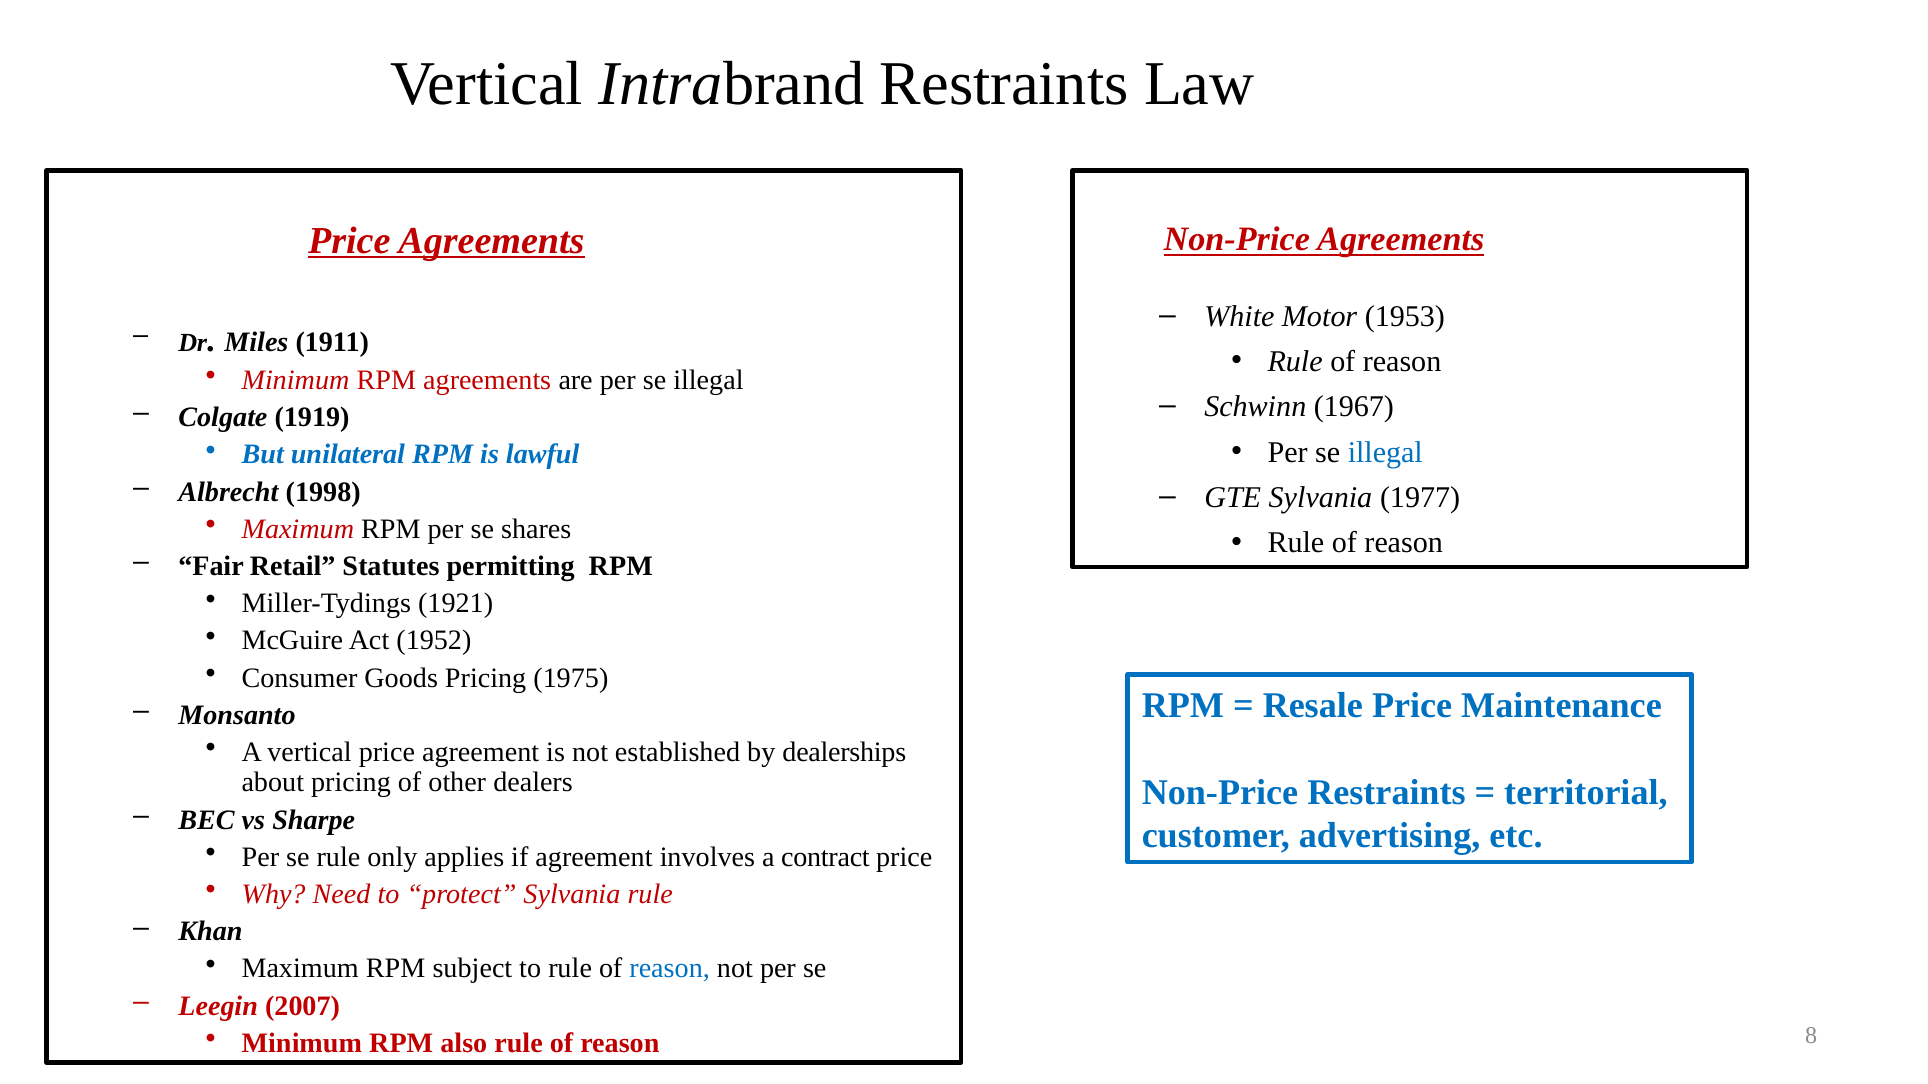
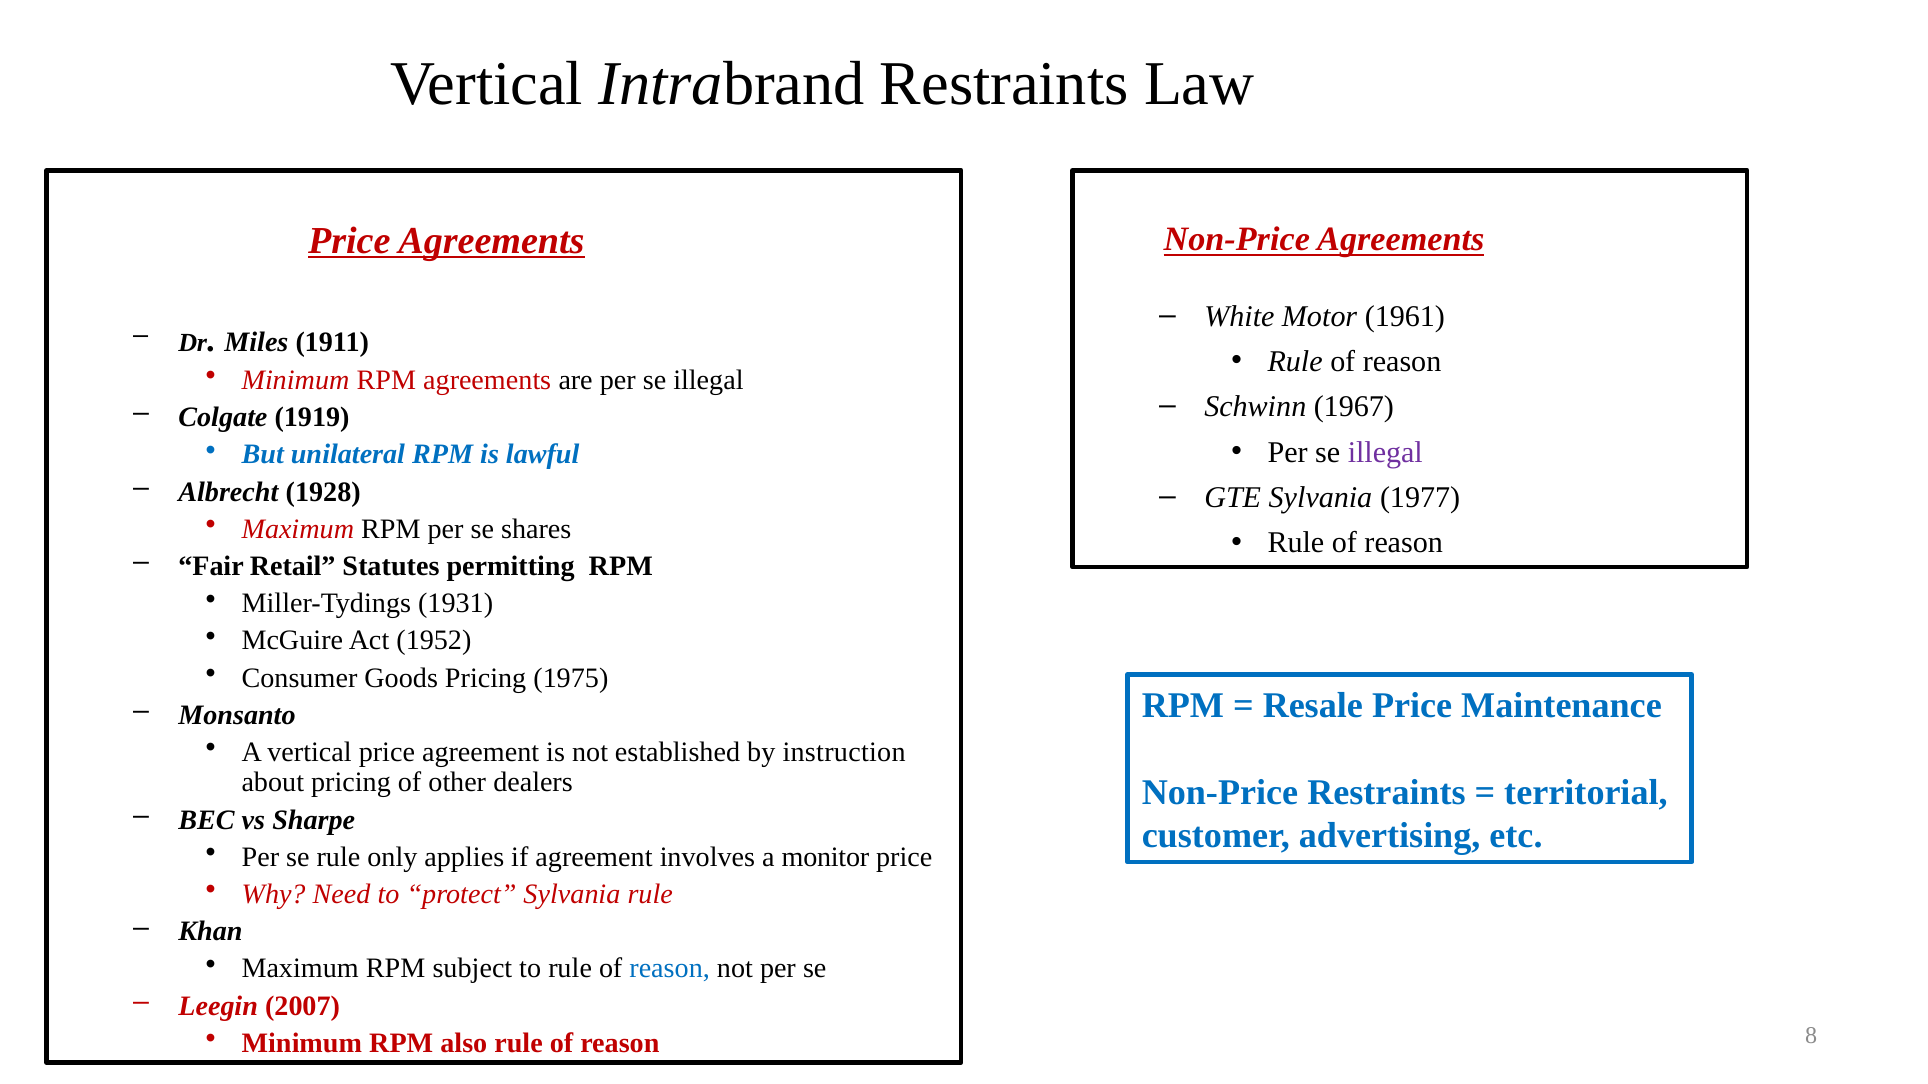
1953: 1953 -> 1961
illegal at (1385, 452) colour: blue -> purple
1998: 1998 -> 1928
1921: 1921 -> 1931
dealerships: dealerships -> instruction
contract: contract -> monitor
